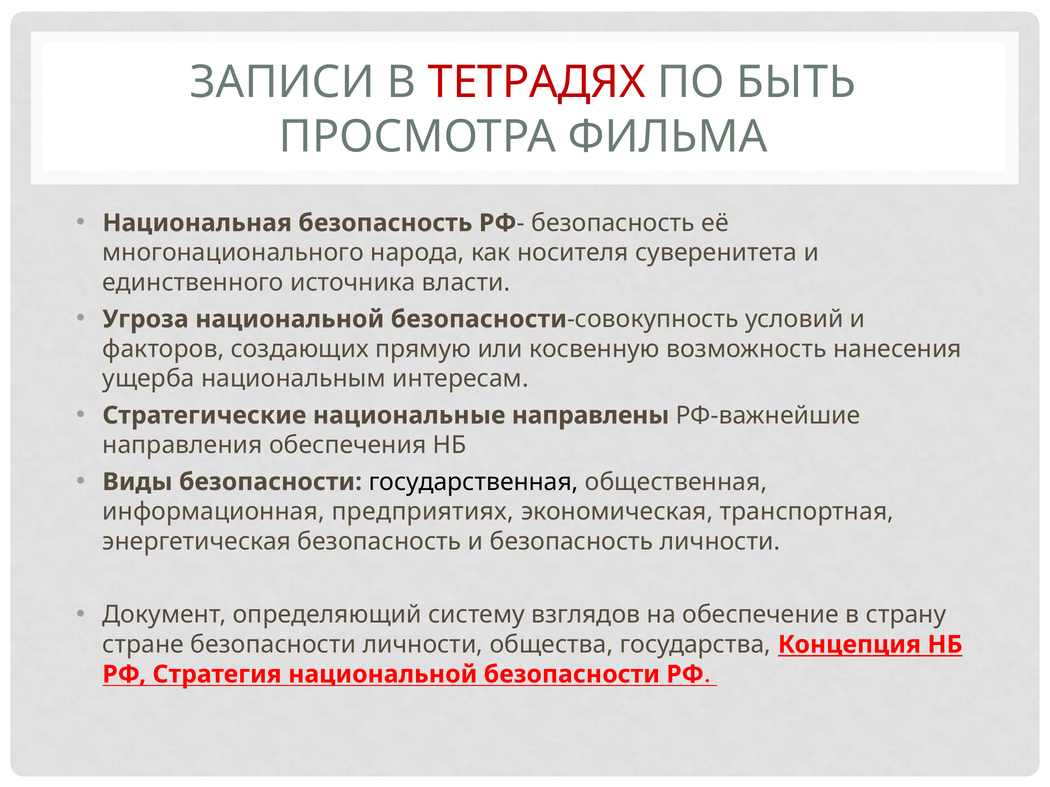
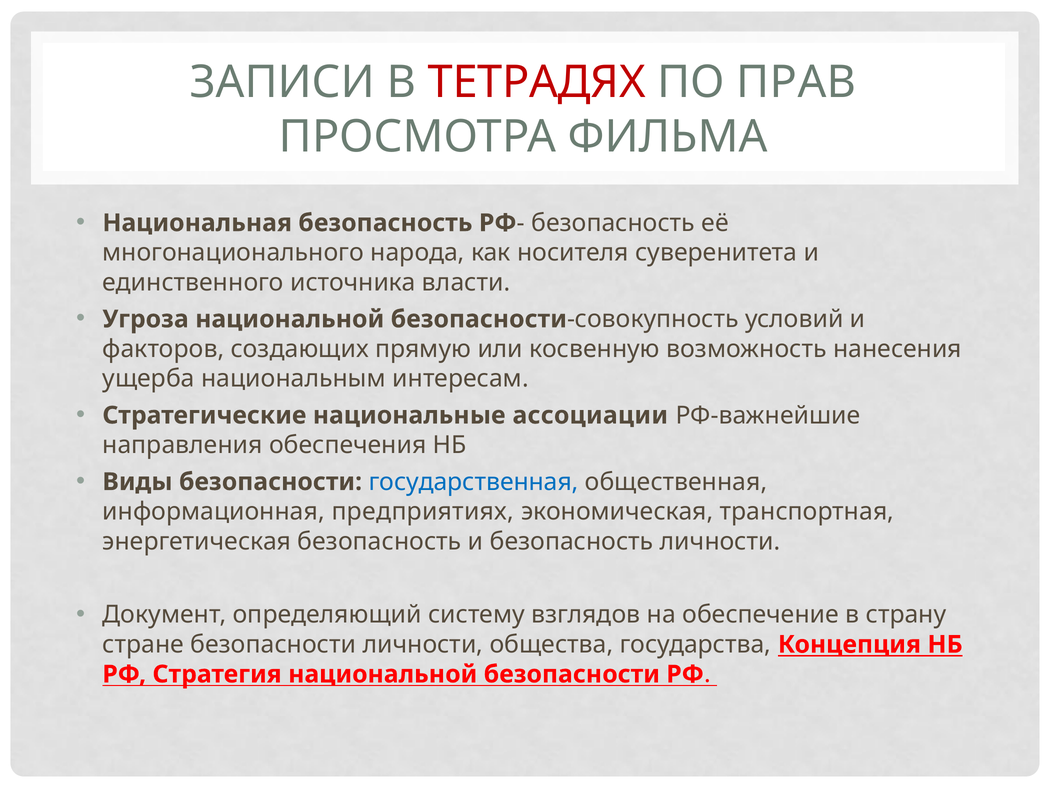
БЫТЬ: БЫТЬ -> ПРАВ
направлены: направлены -> ассоциации
государственная colour: black -> blue
